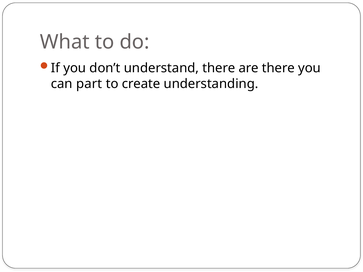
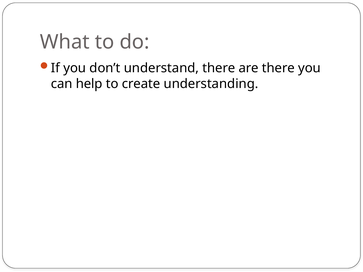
part: part -> help
